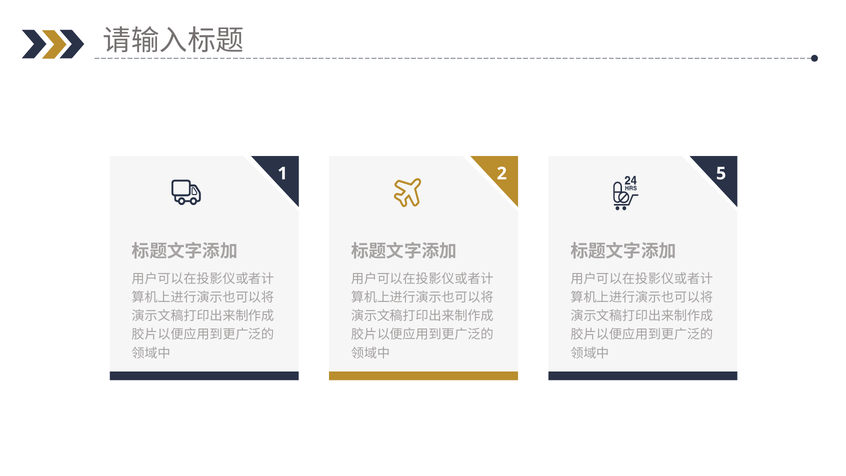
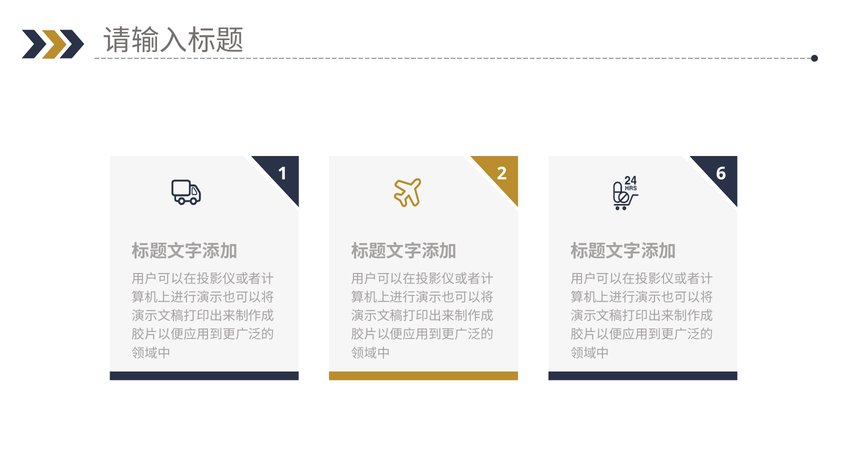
5: 5 -> 6
